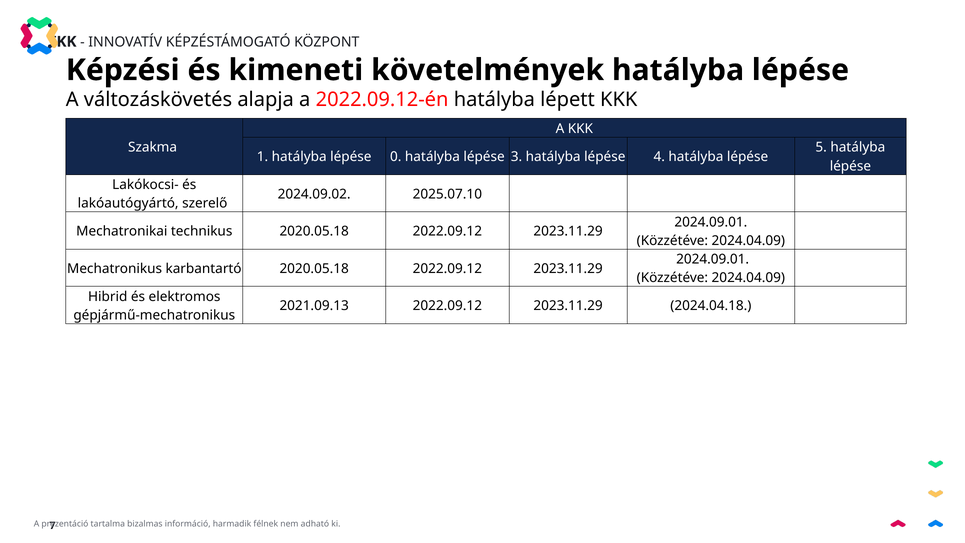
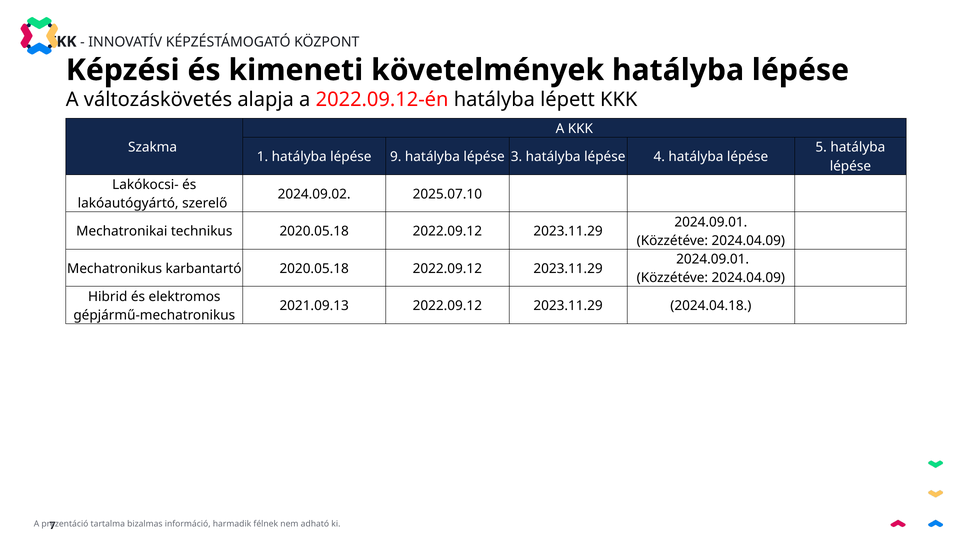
0: 0 -> 9
